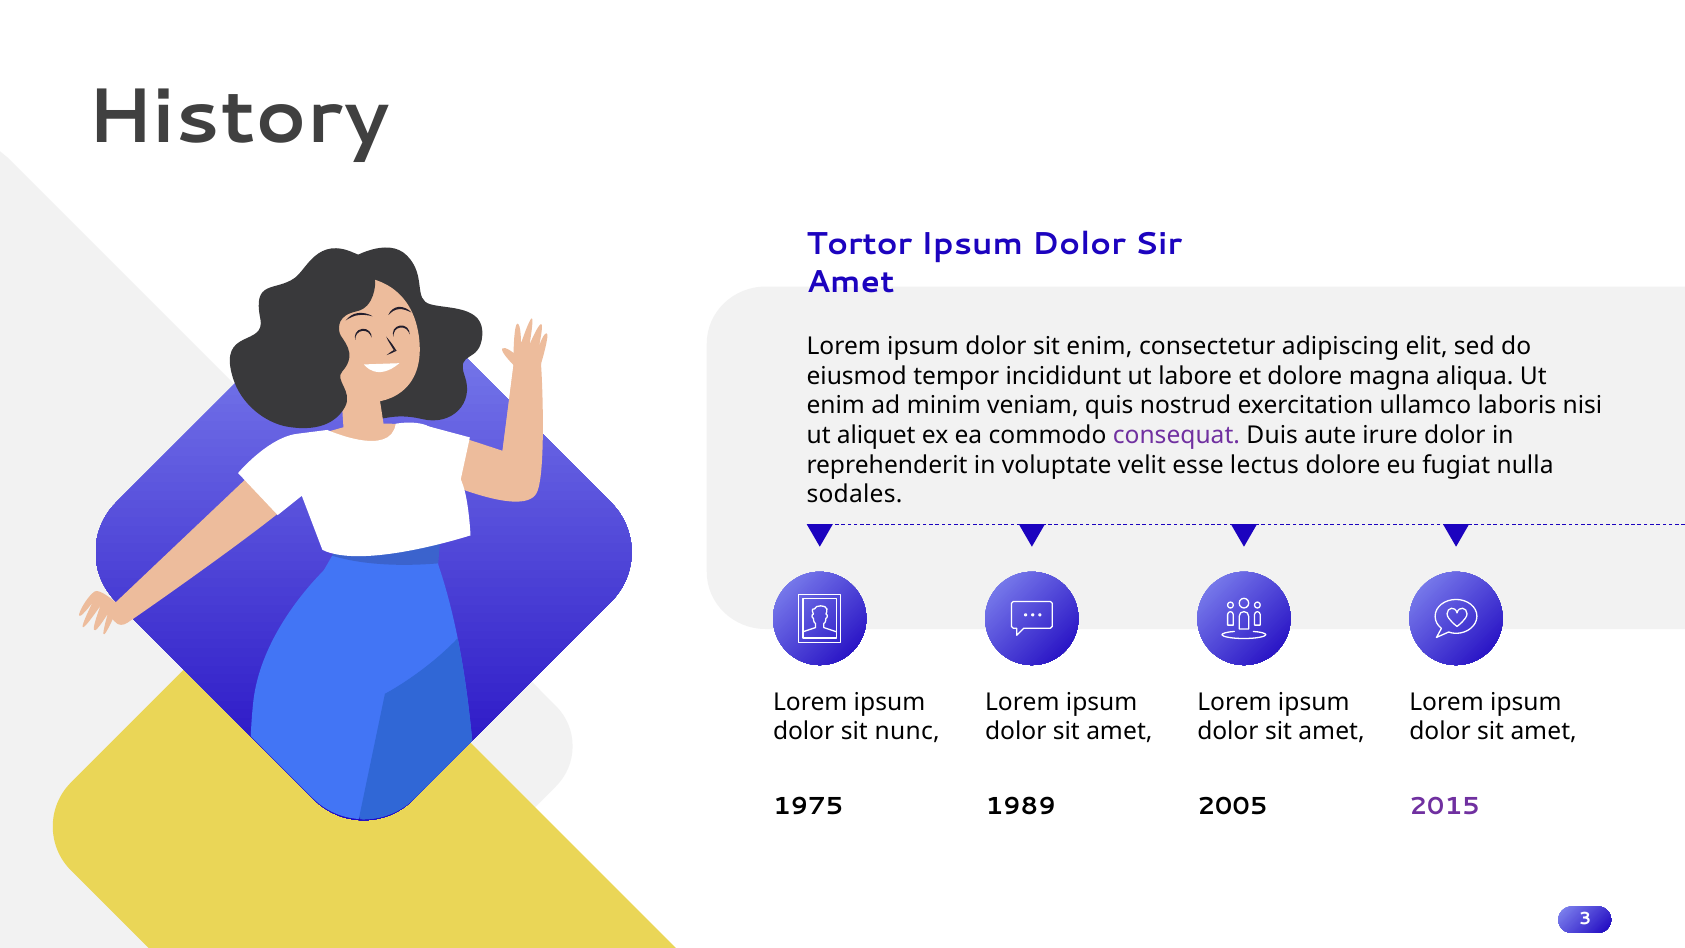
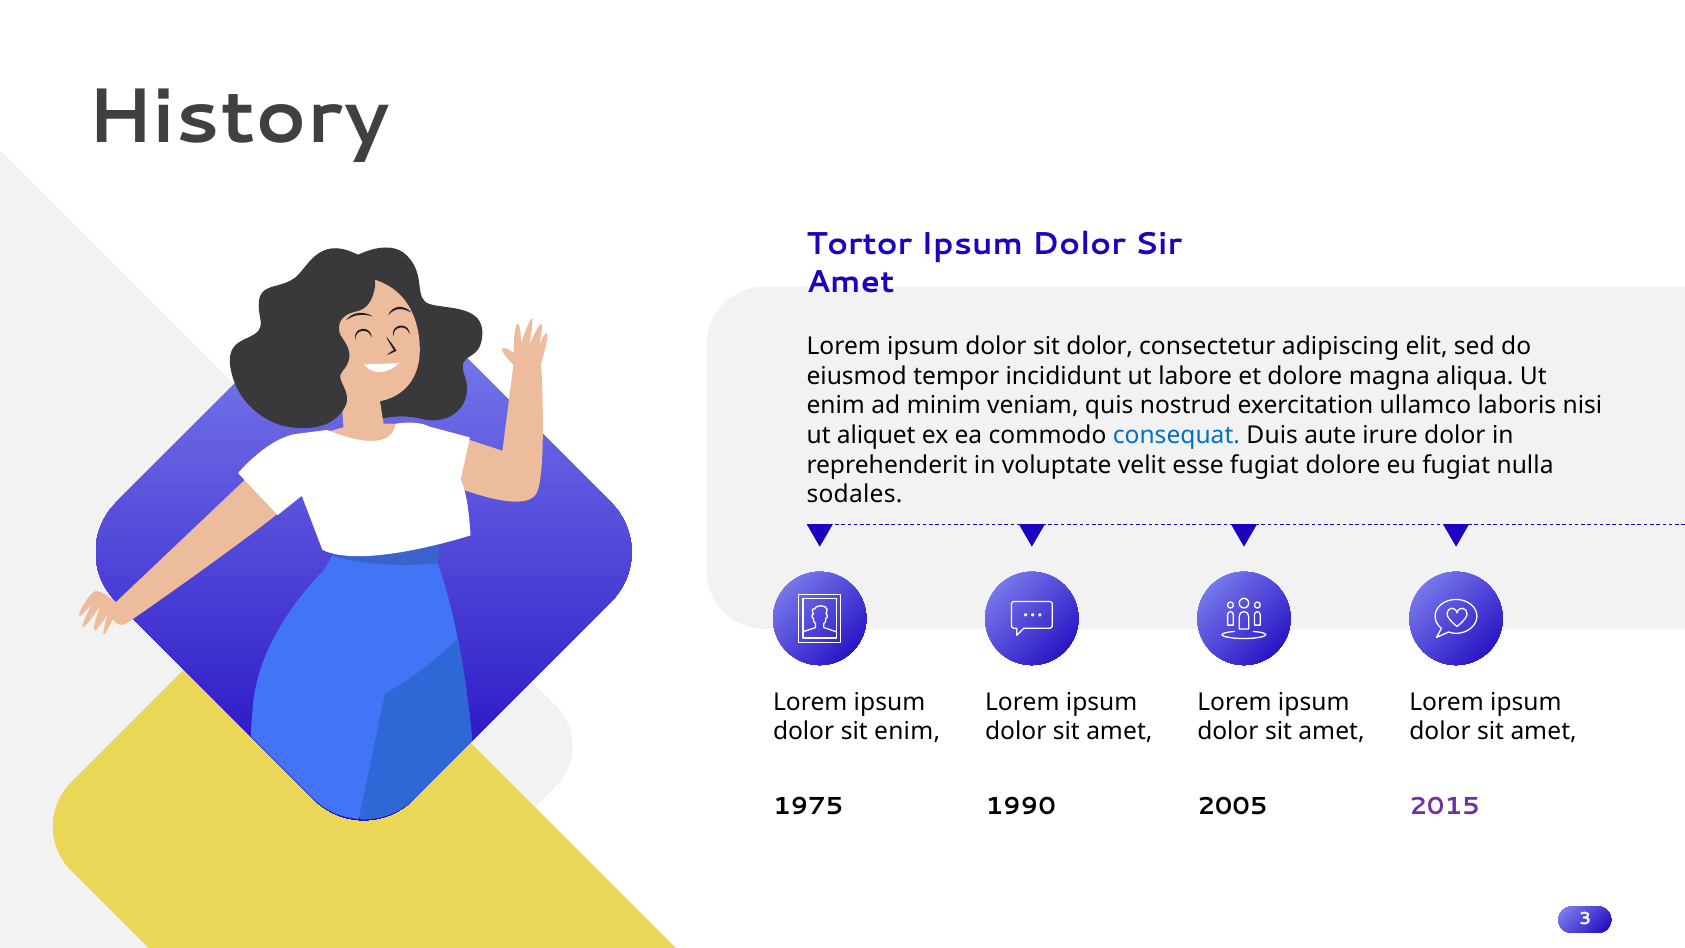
sit enim: enim -> dolor
consequat colour: purple -> blue
esse lectus: lectus -> fugiat
sit nunc: nunc -> enim
1989: 1989 -> 1990
